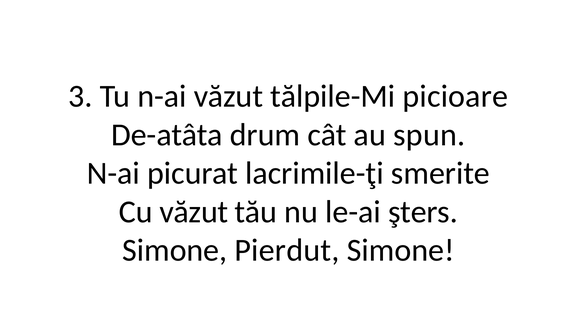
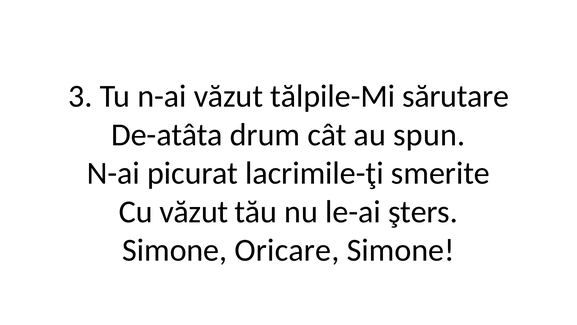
picioare: picioare -> sărutare
Pierdut: Pierdut -> Oricare
